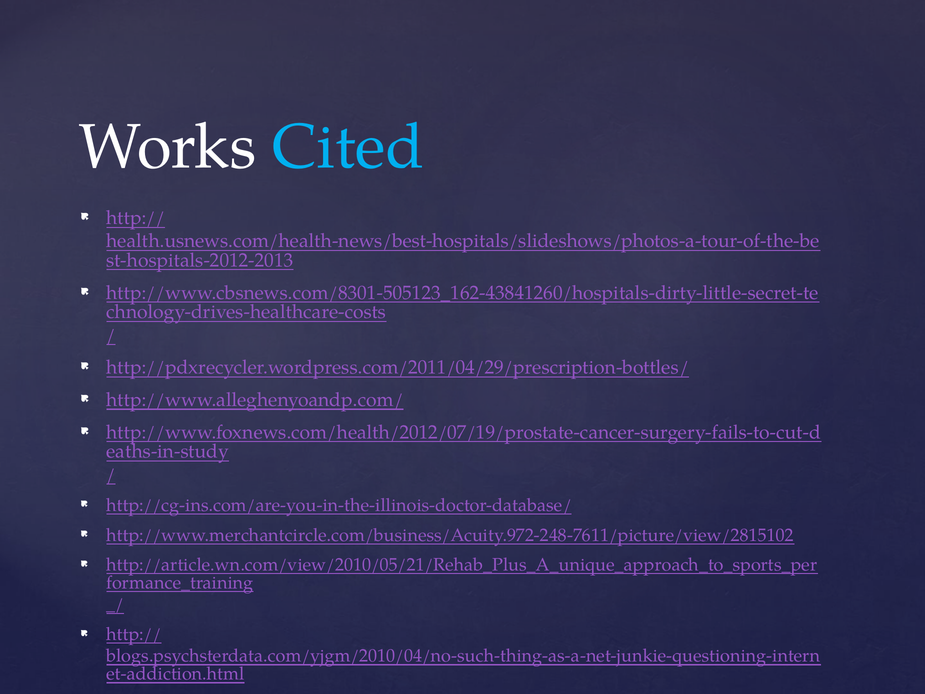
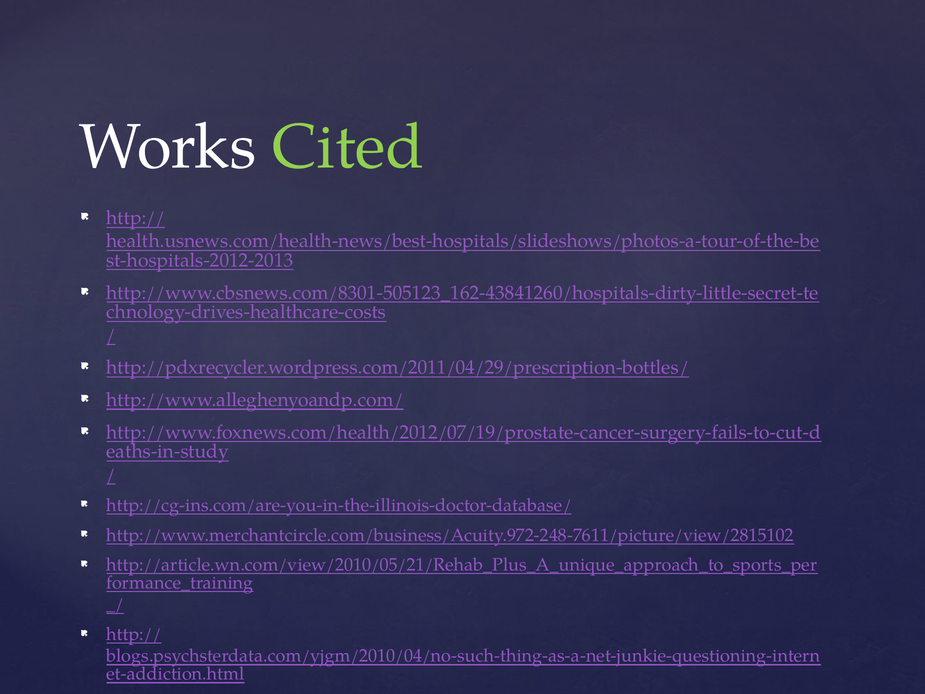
Cited colour: light blue -> light green
